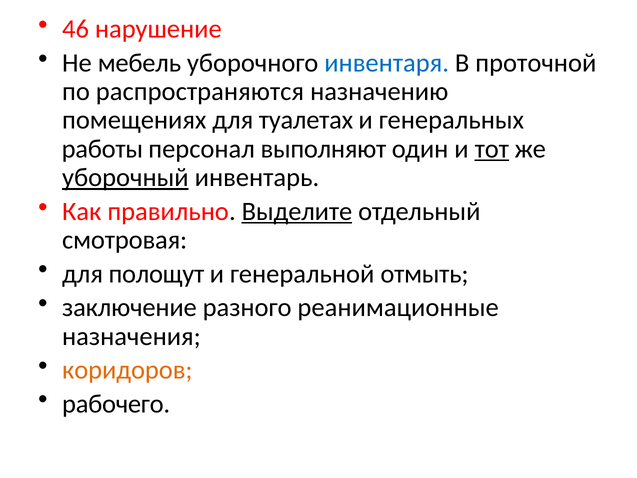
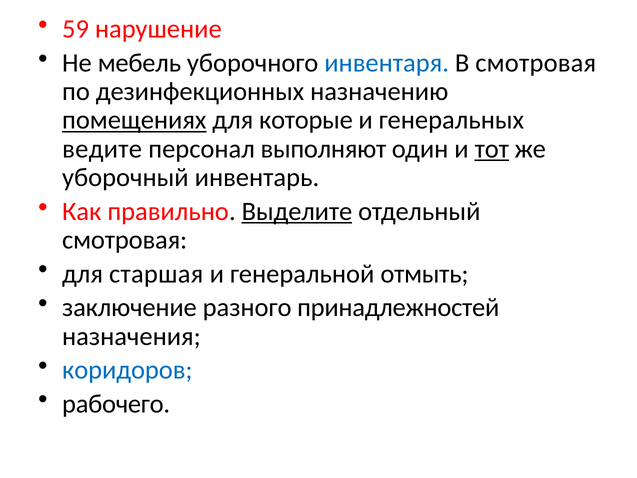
46: 46 -> 59
В проточной: проточной -> смотровая
распространяются: распространяются -> дезинфекционных
помещениях underline: none -> present
туалетах: туалетах -> которые
работы: работы -> ведите
уборочный underline: present -> none
полощут: полощут -> старшая
реанимационные: реанимационные -> принадлежностей
коридоров colour: orange -> blue
